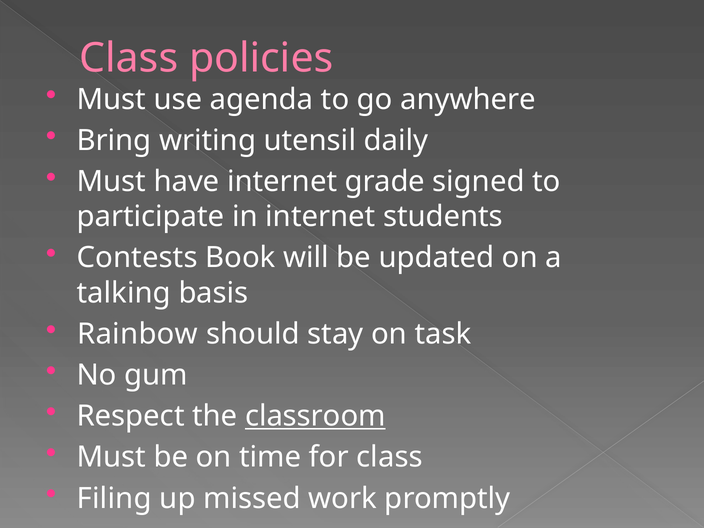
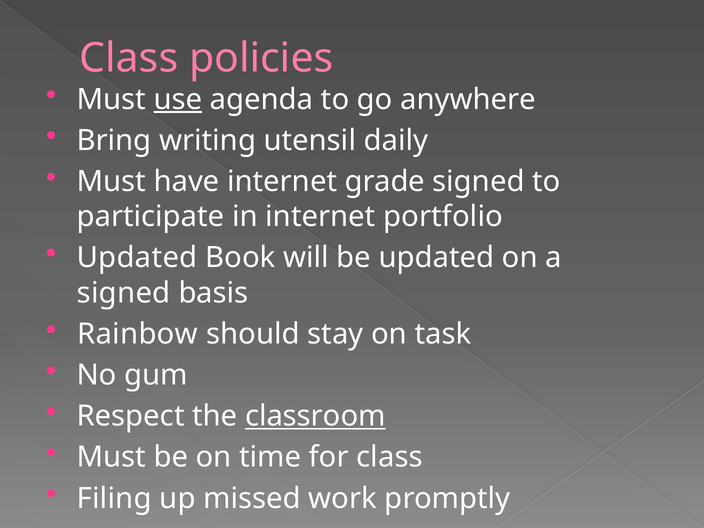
use underline: none -> present
students: students -> portfolio
Contests at (137, 258): Contests -> Updated
talking at (124, 293): talking -> signed
